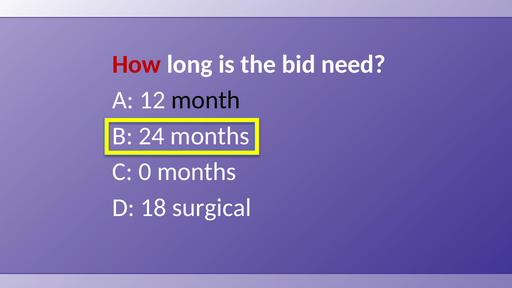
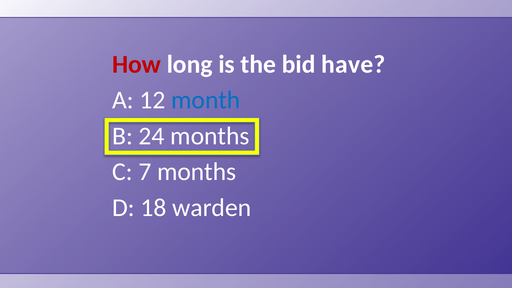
need: need -> have
month colour: black -> blue
0: 0 -> 7
surgical: surgical -> warden
